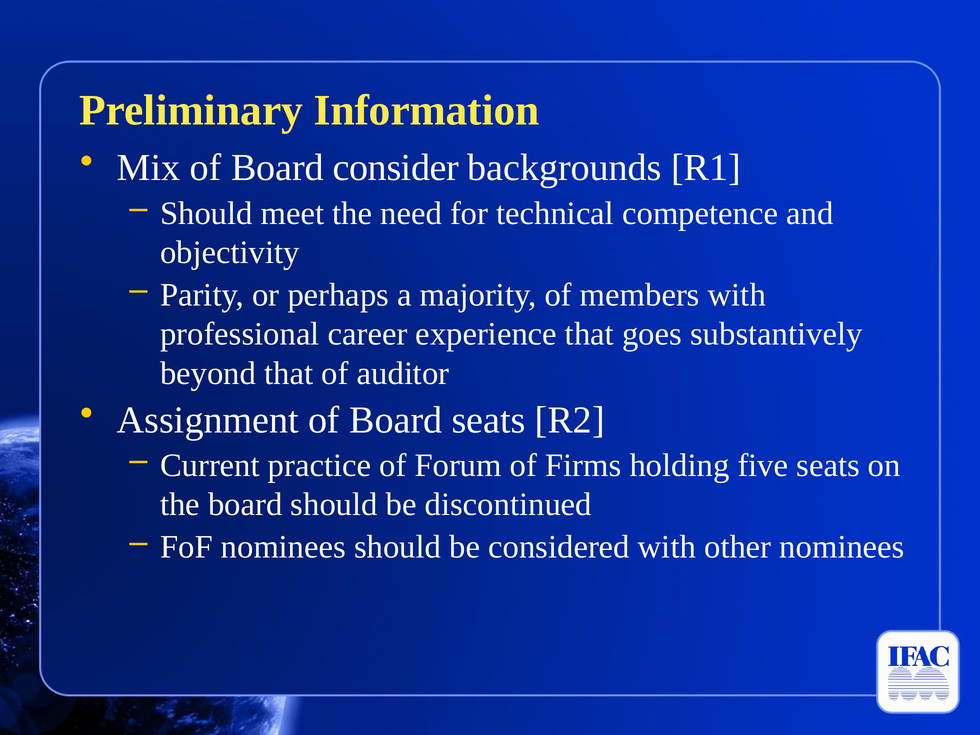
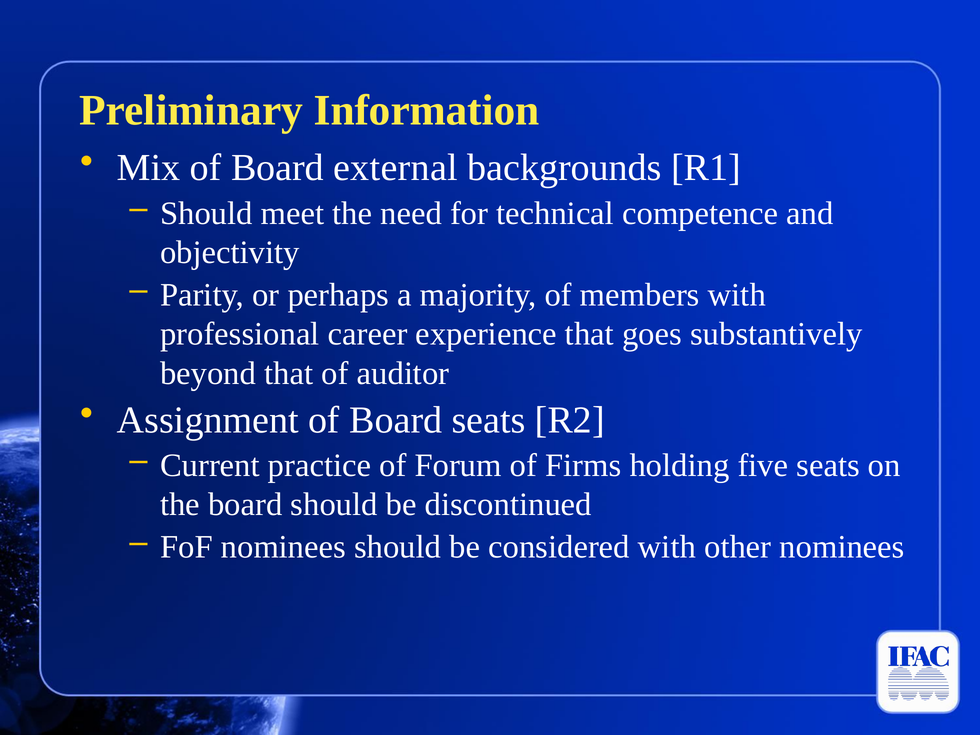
consider: consider -> external
